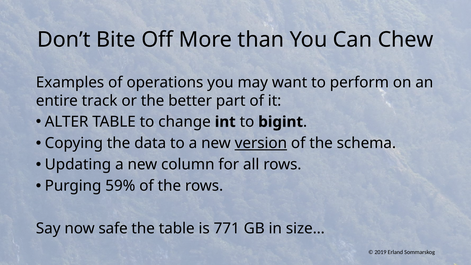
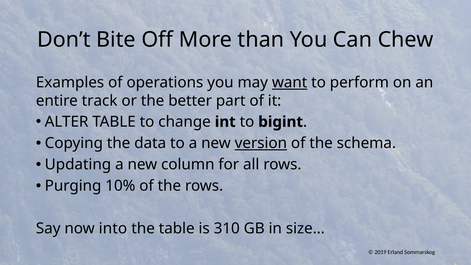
want underline: none -> present
59%: 59% -> 10%
safe: safe -> into
771: 771 -> 310
